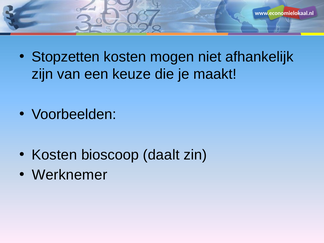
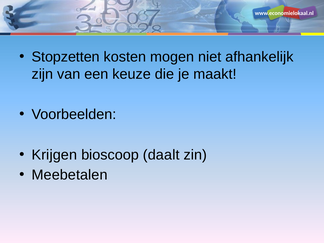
Kosten at (54, 155): Kosten -> Krijgen
Werknemer: Werknemer -> Meebetalen
